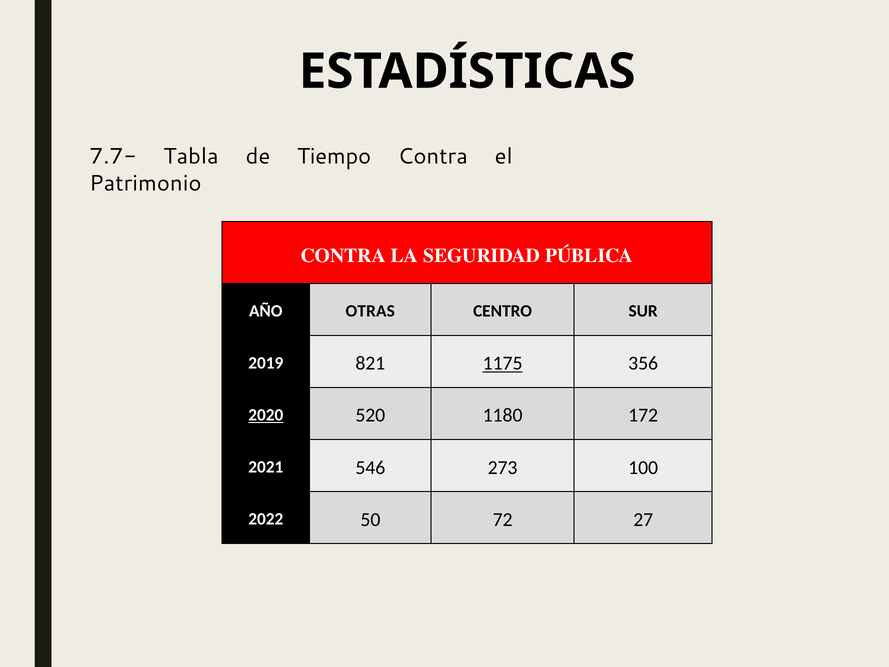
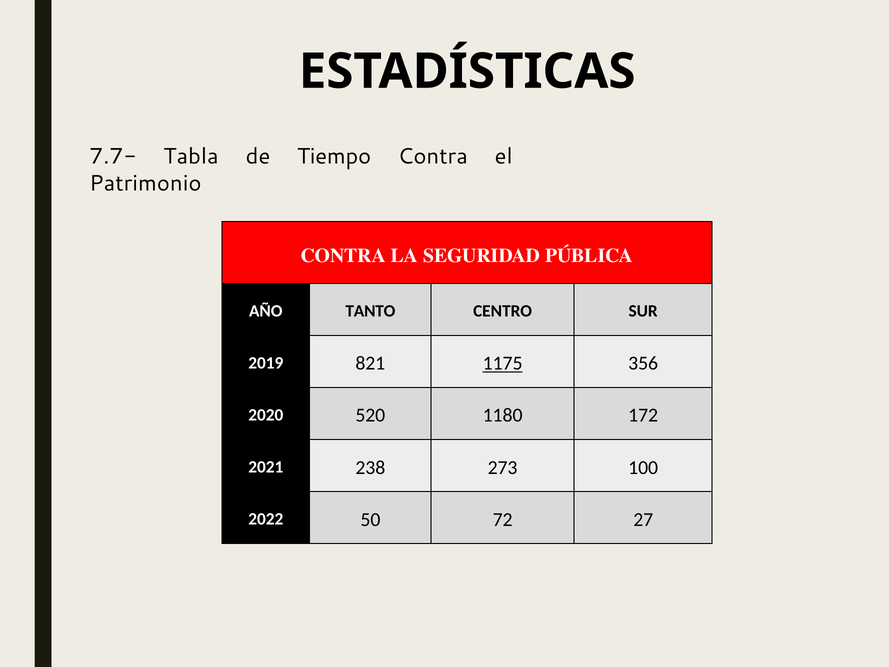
OTRAS: OTRAS -> TANTO
2020 underline: present -> none
546: 546 -> 238
